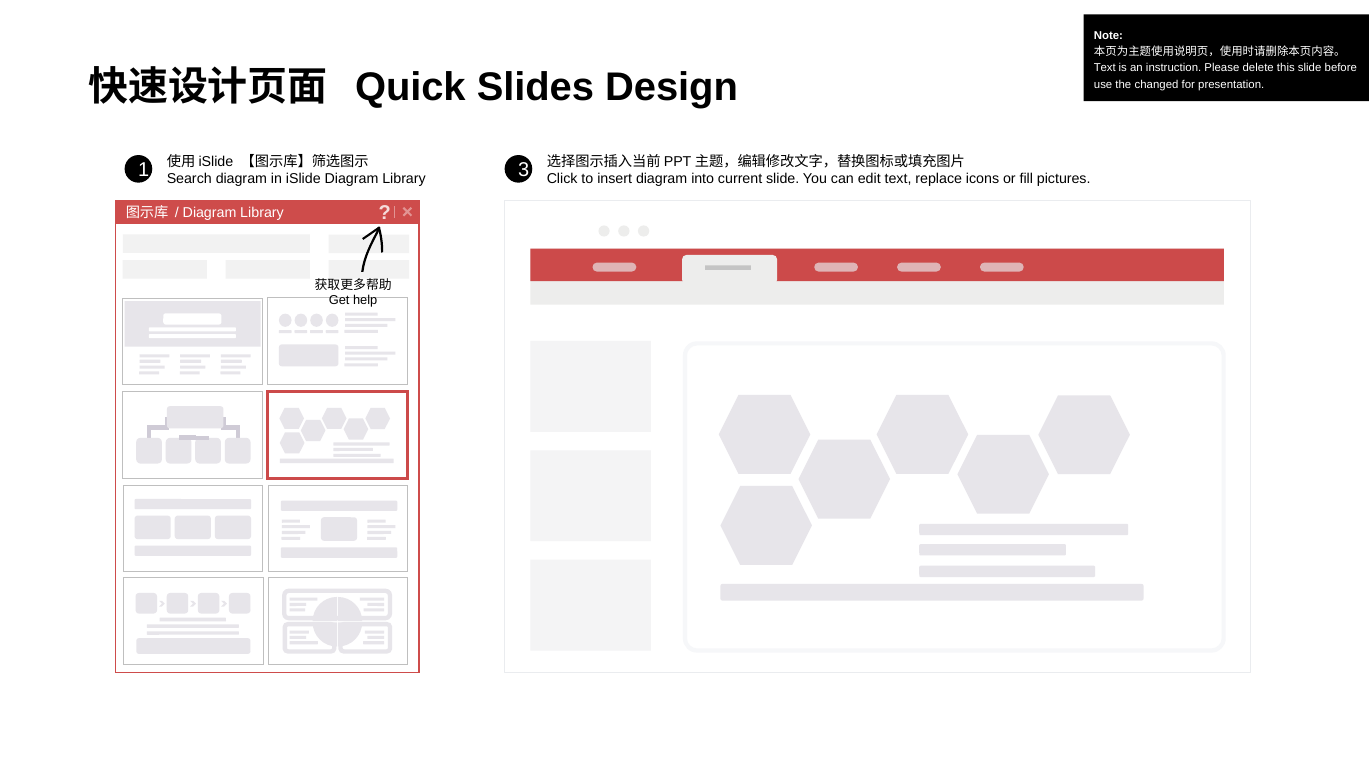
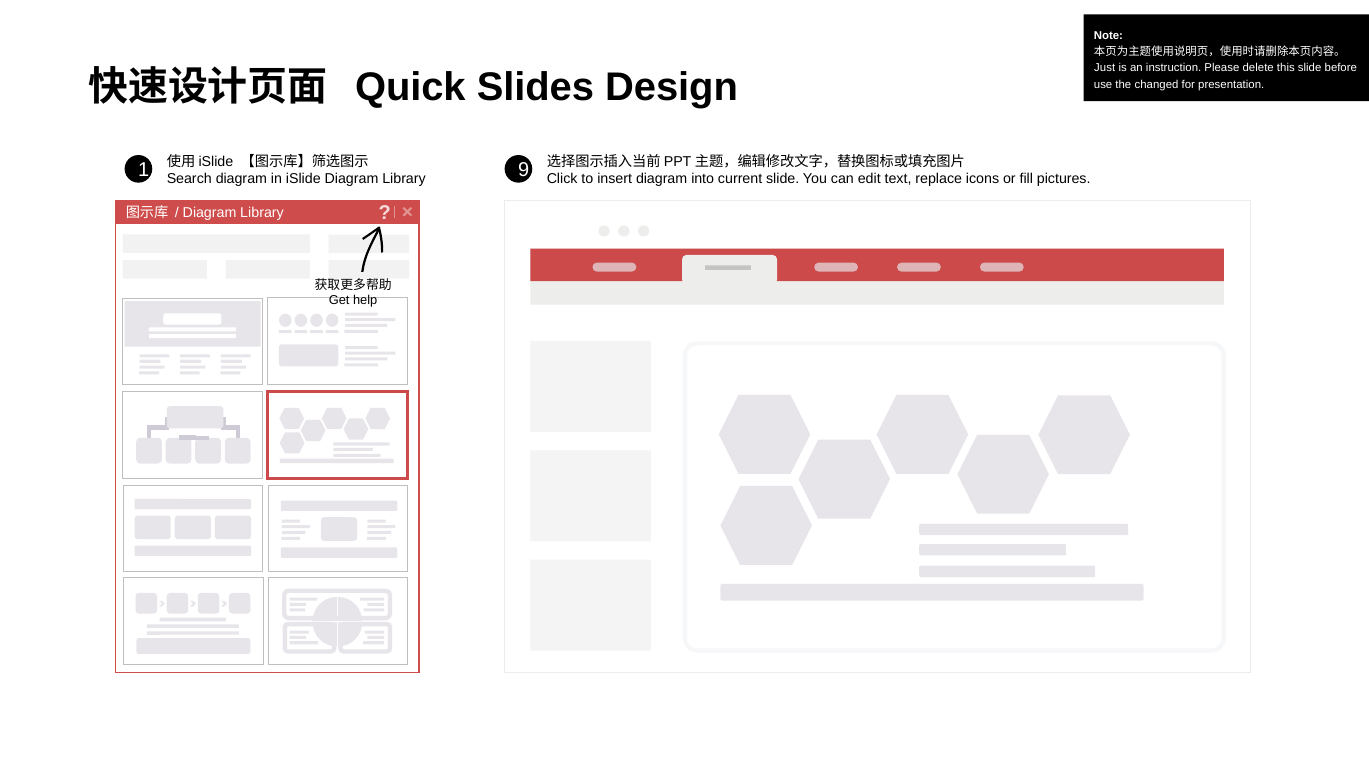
Text at (1105, 68): Text -> Just
3: 3 -> 9
